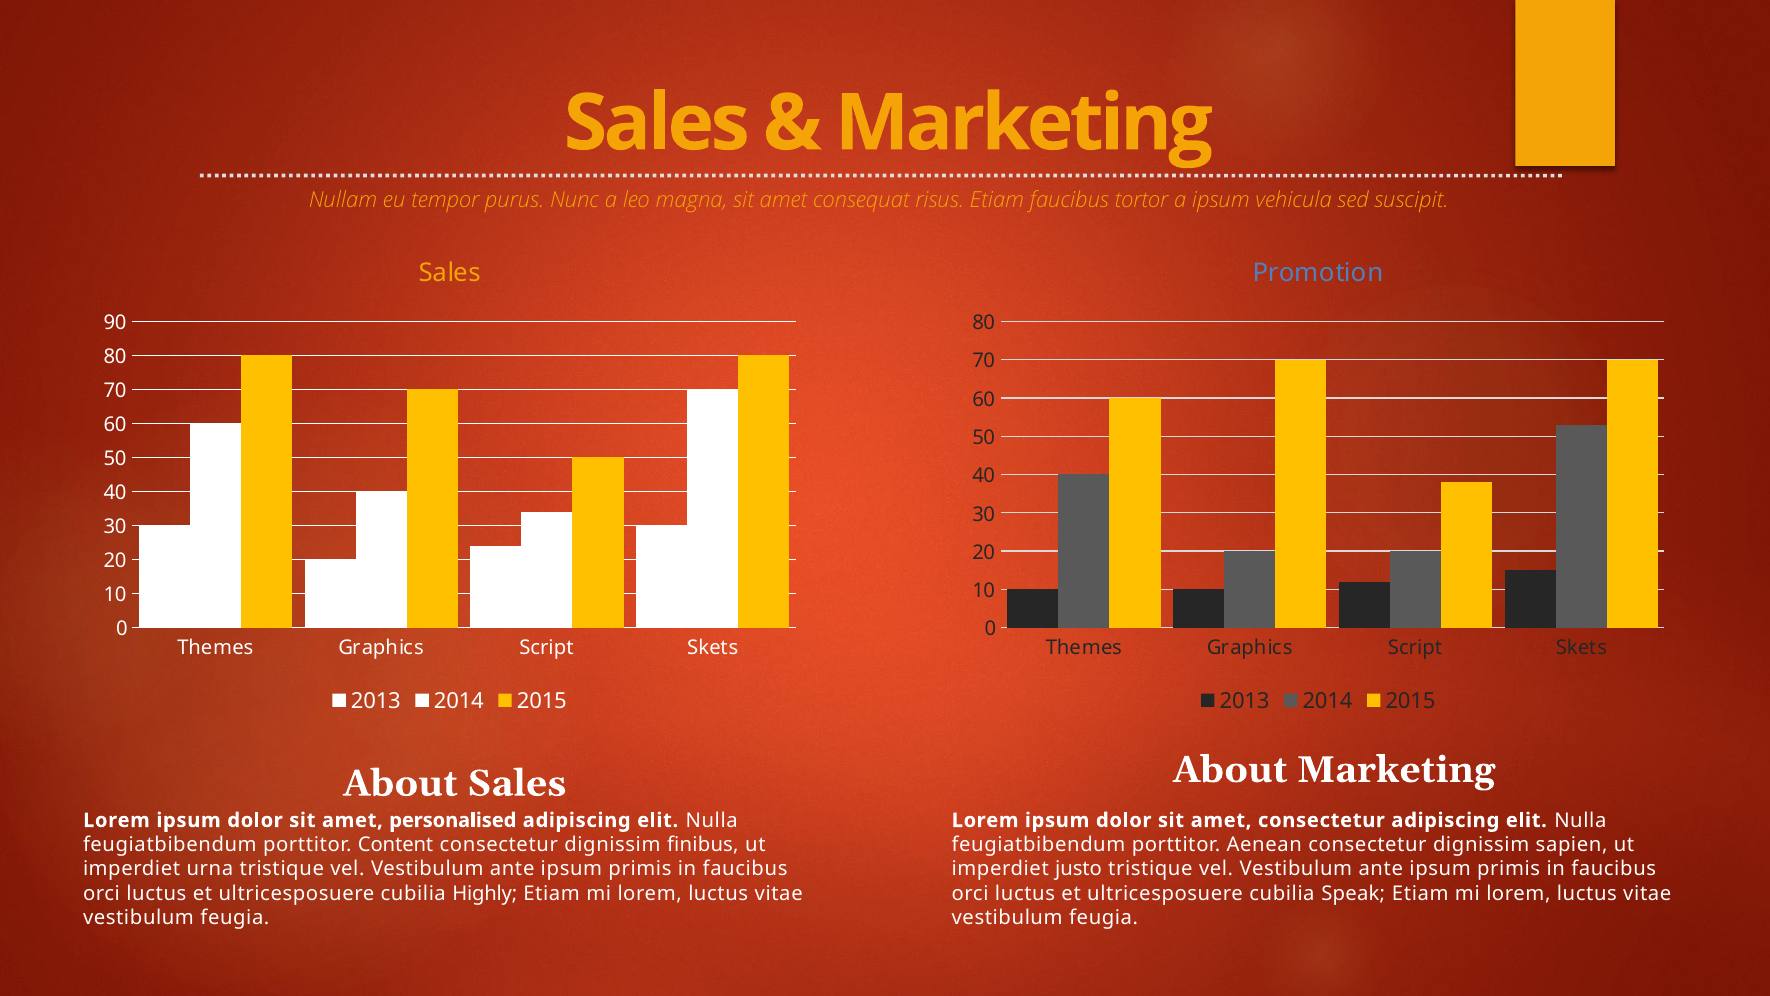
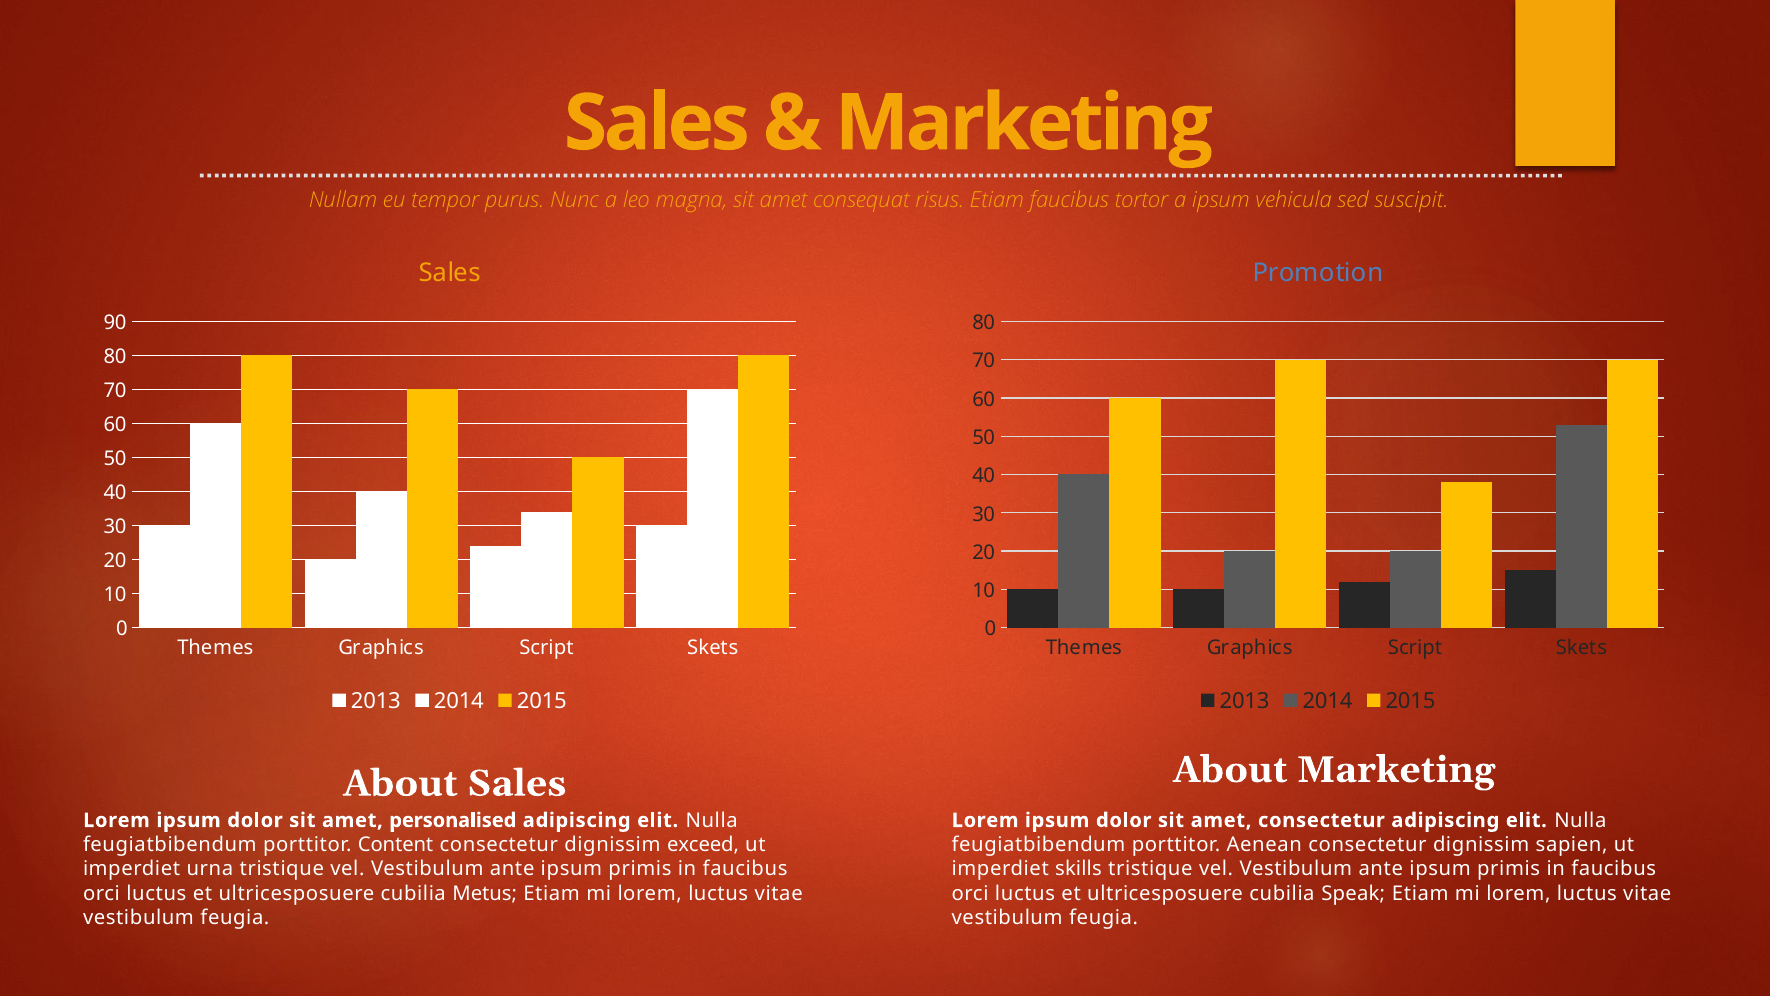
finibus: finibus -> exceed
justo: justo -> skills
Highly: Highly -> Metus
